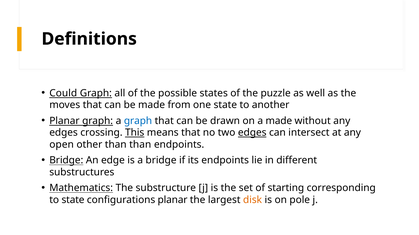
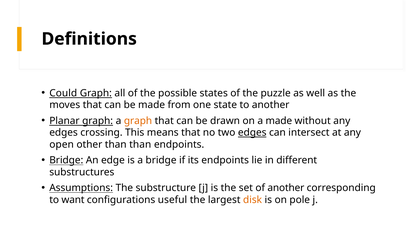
graph at (138, 121) colour: blue -> orange
This underline: present -> none
Mathematics: Mathematics -> Assumptions
of starting: starting -> another
to state: state -> want
configurations planar: planar -> useful
